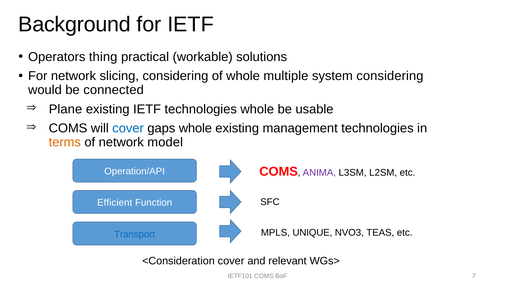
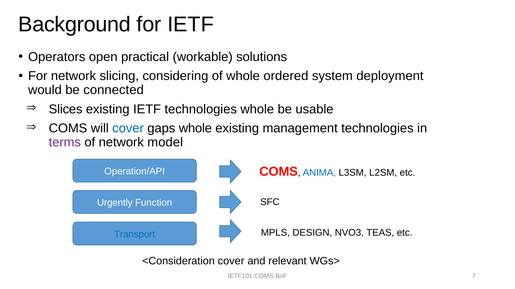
thing: thing -> open
multiple: multiple -> ordered
system considering: considering -> deployment
Plane: Plane -> Slices
terms colour: orange -> purple
ANIMA colour: purple -> blue
Efficient: Efficient -> Urgently
UNIQUE: UNIQUE -> DESIGN
